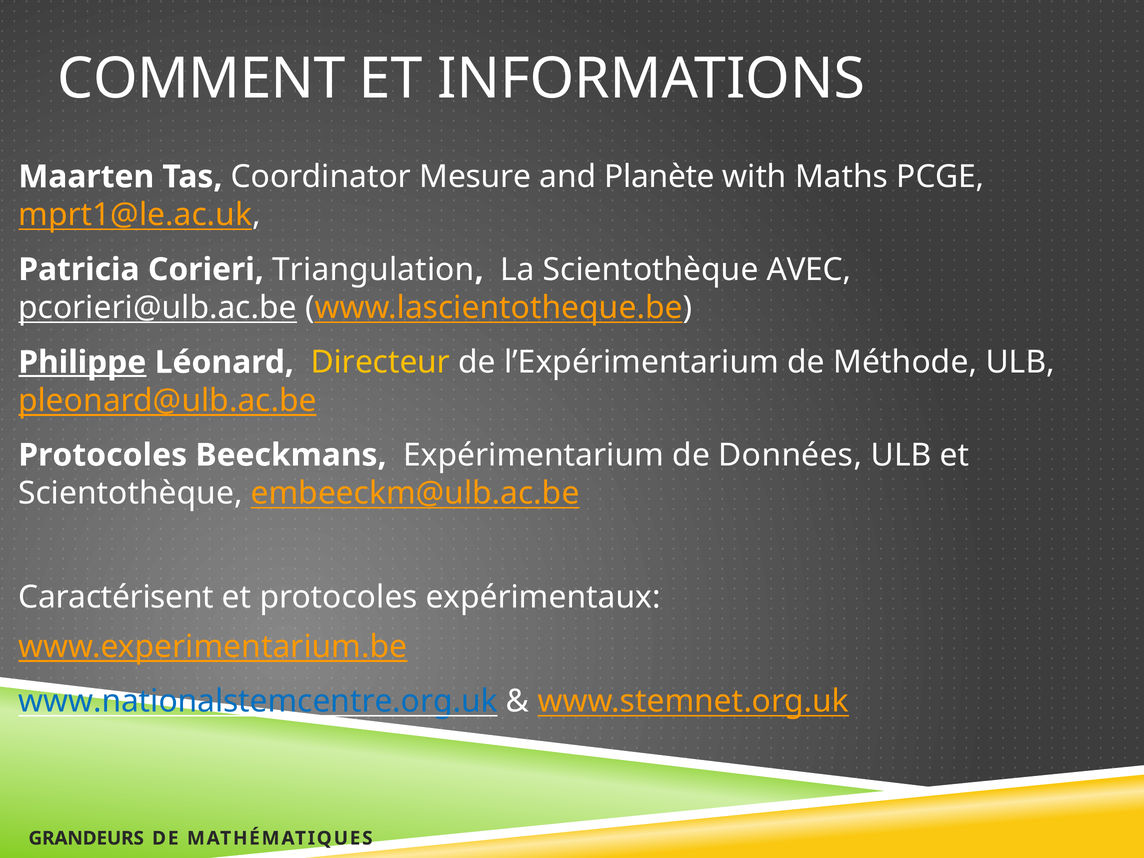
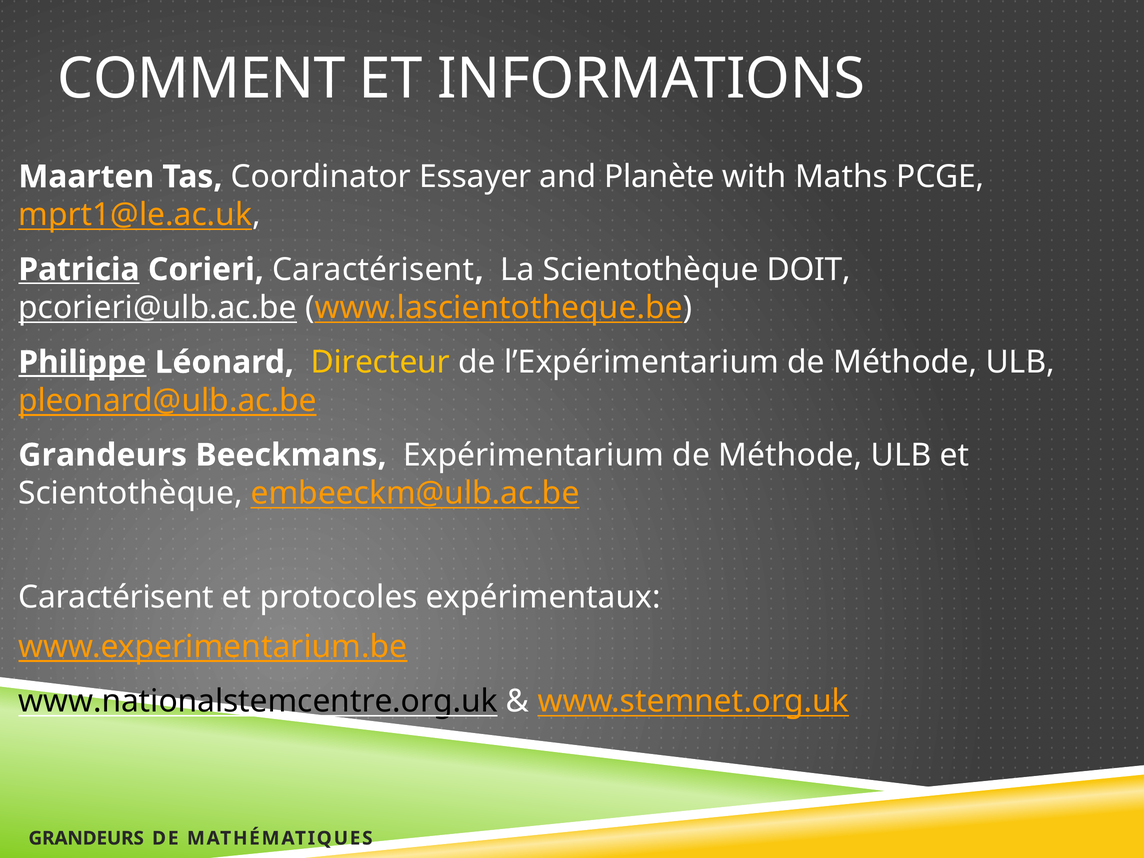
Mesure: Mesure -> Essayer
Patricia underline: none -> present
Corieri Triangulation: Triangulation -> Caractérisent
AVEC: AVEC -> DOIT
Protocoles at (103, 455): Protocoles -> Grandeurs
Expérimentarium de Données: Données -> Méthode
www.nationalstemcentre.org.uk colour: blue -> black
